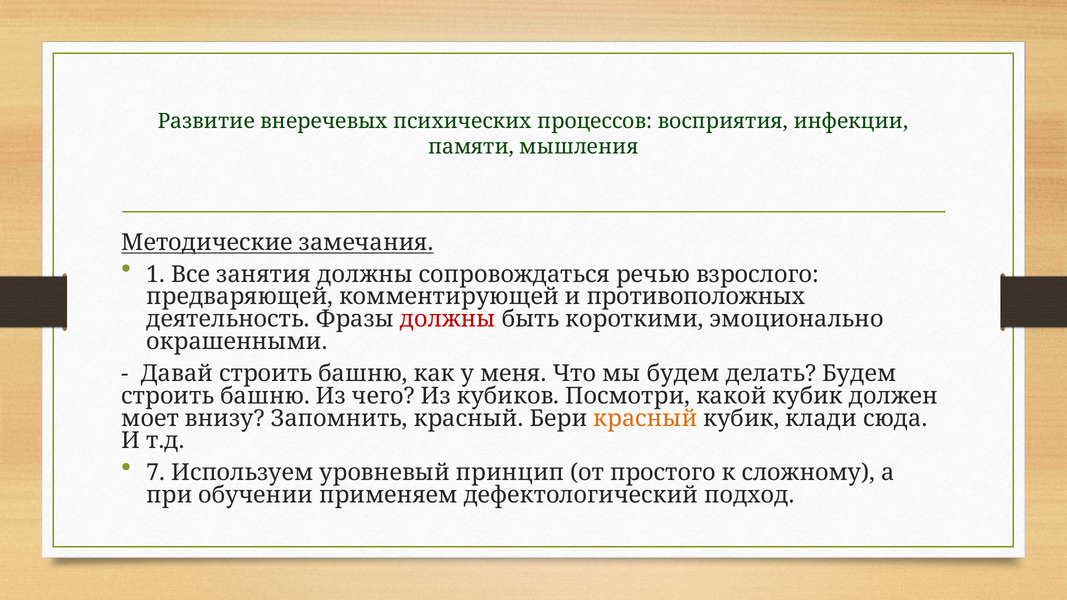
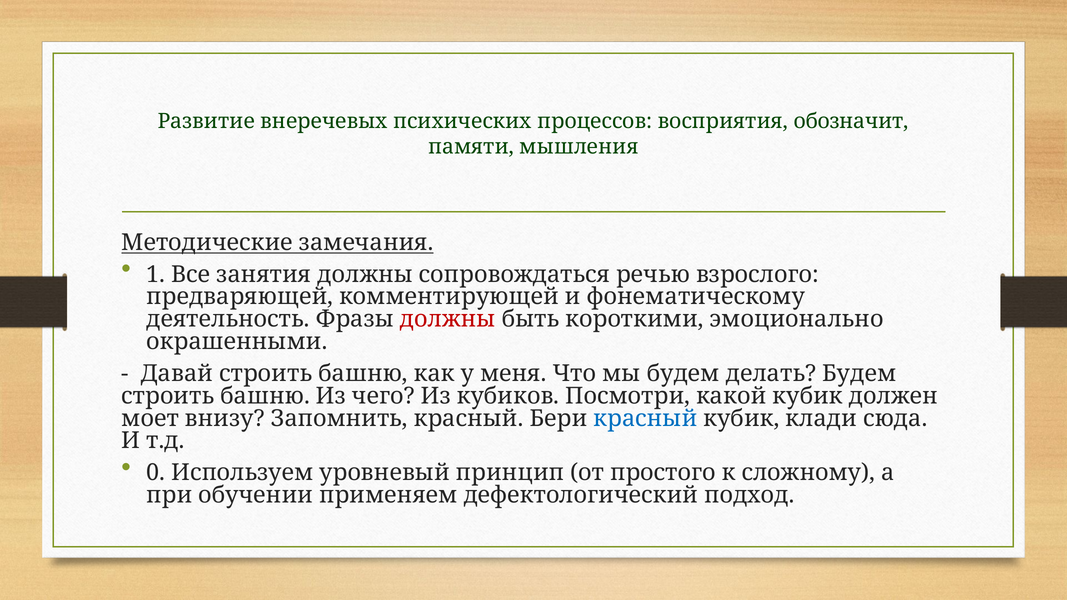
инфекции: инфекции -> обозначит
противоположных: противоположных -> фонематическому
красный at (645, 418) colour: orange -> blue
7: 7 -> 0
